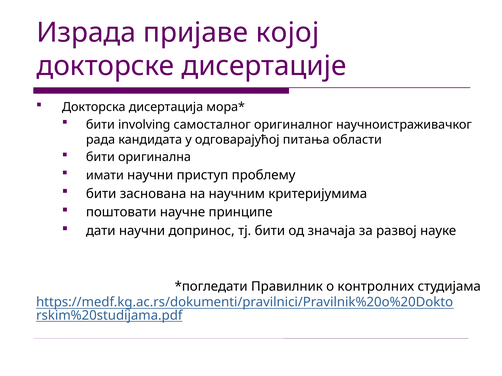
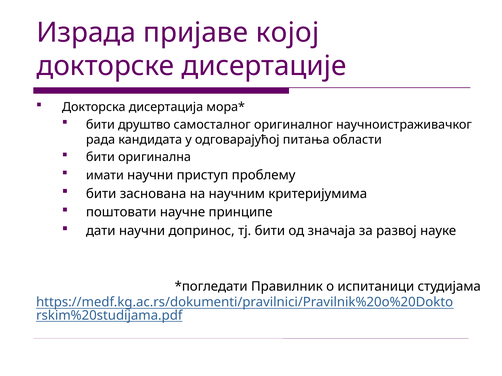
involving: involving -> друштво
контролних: контролних -> испитаници
